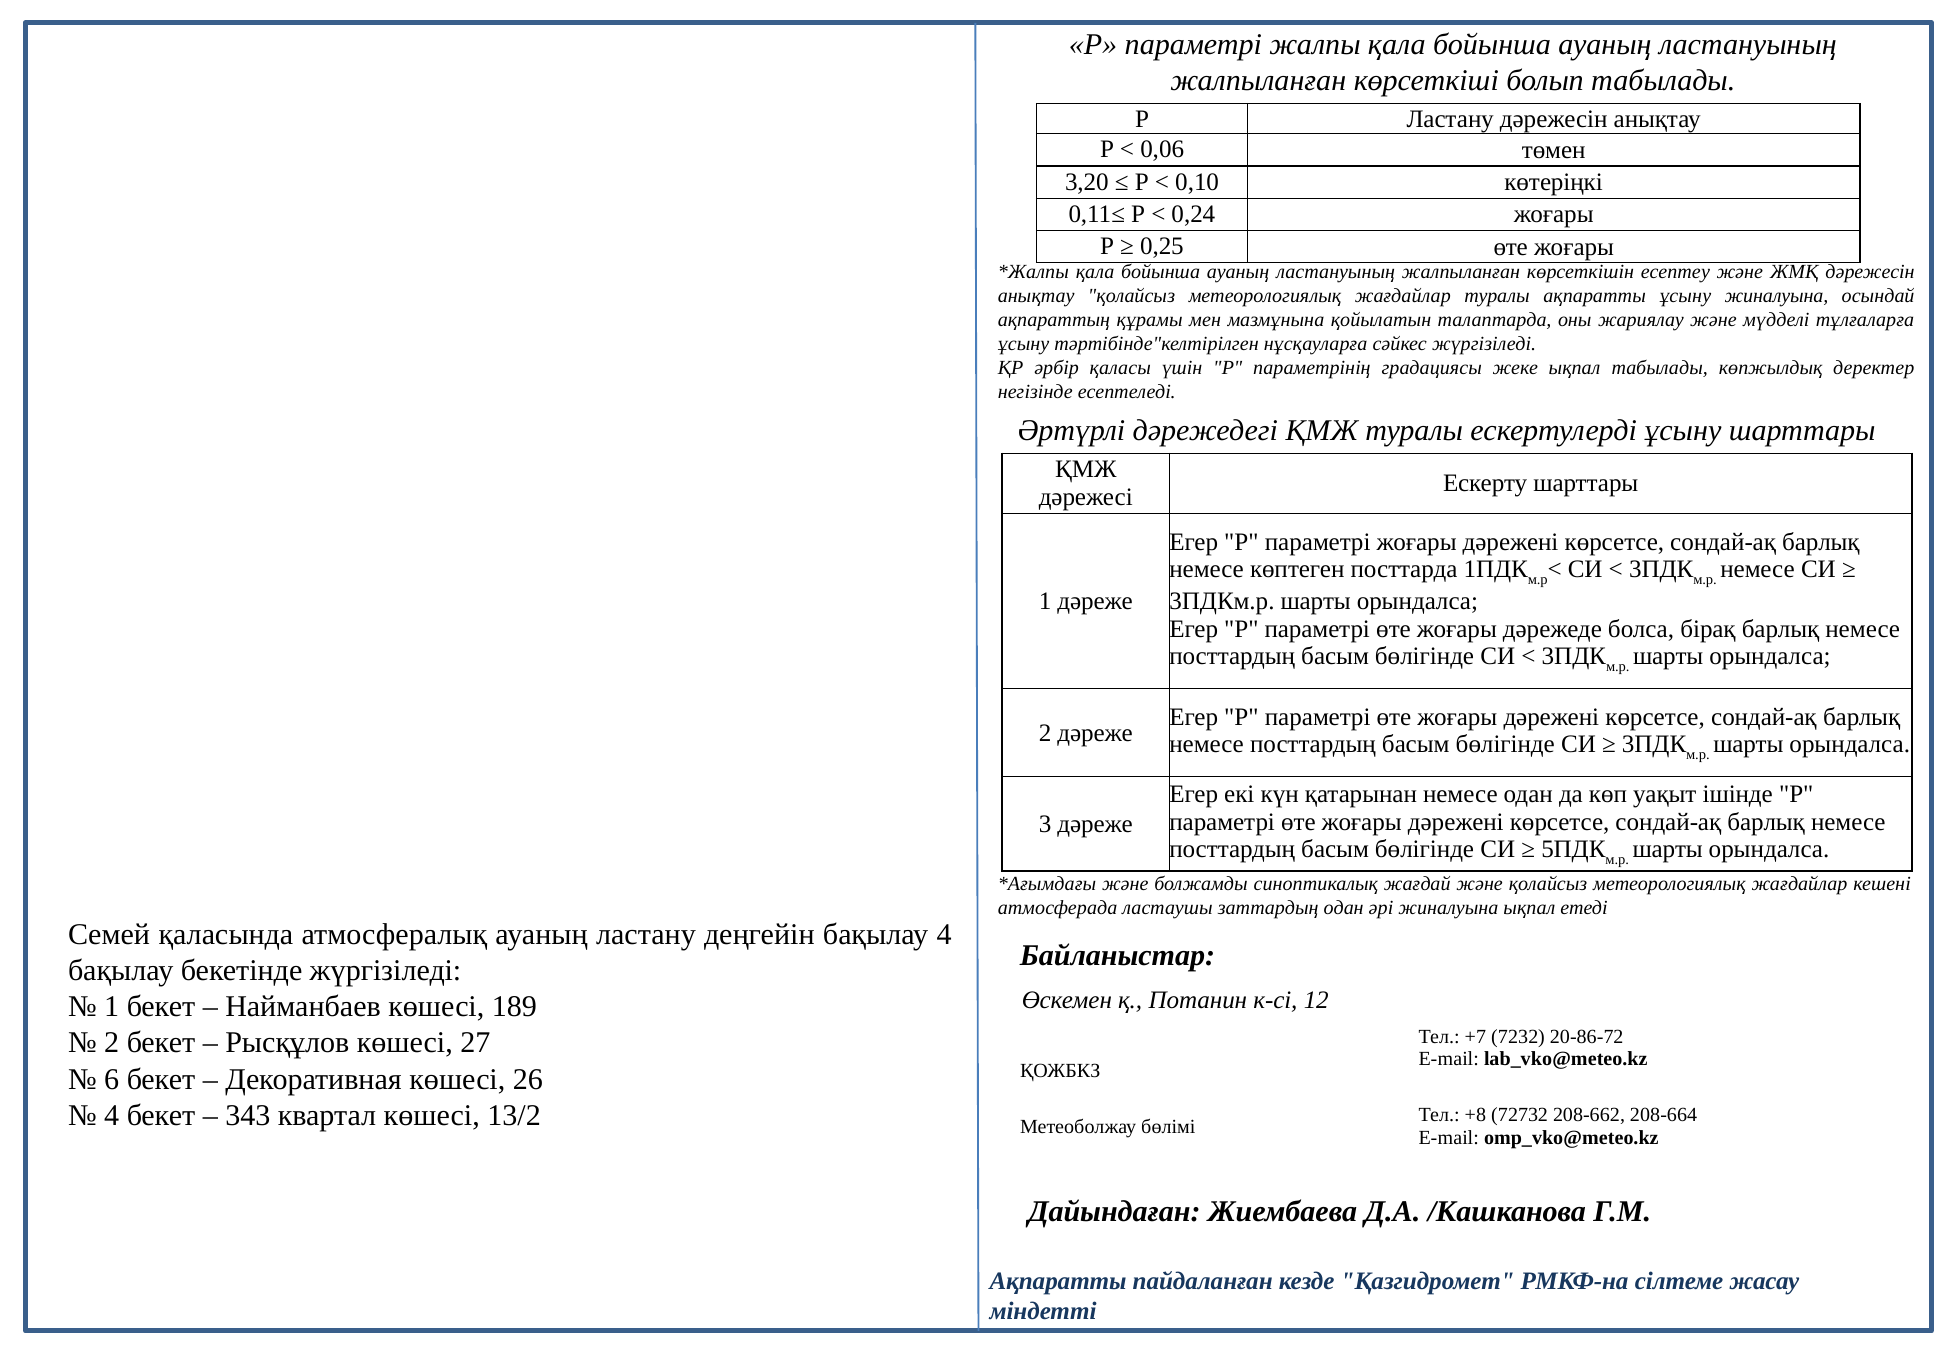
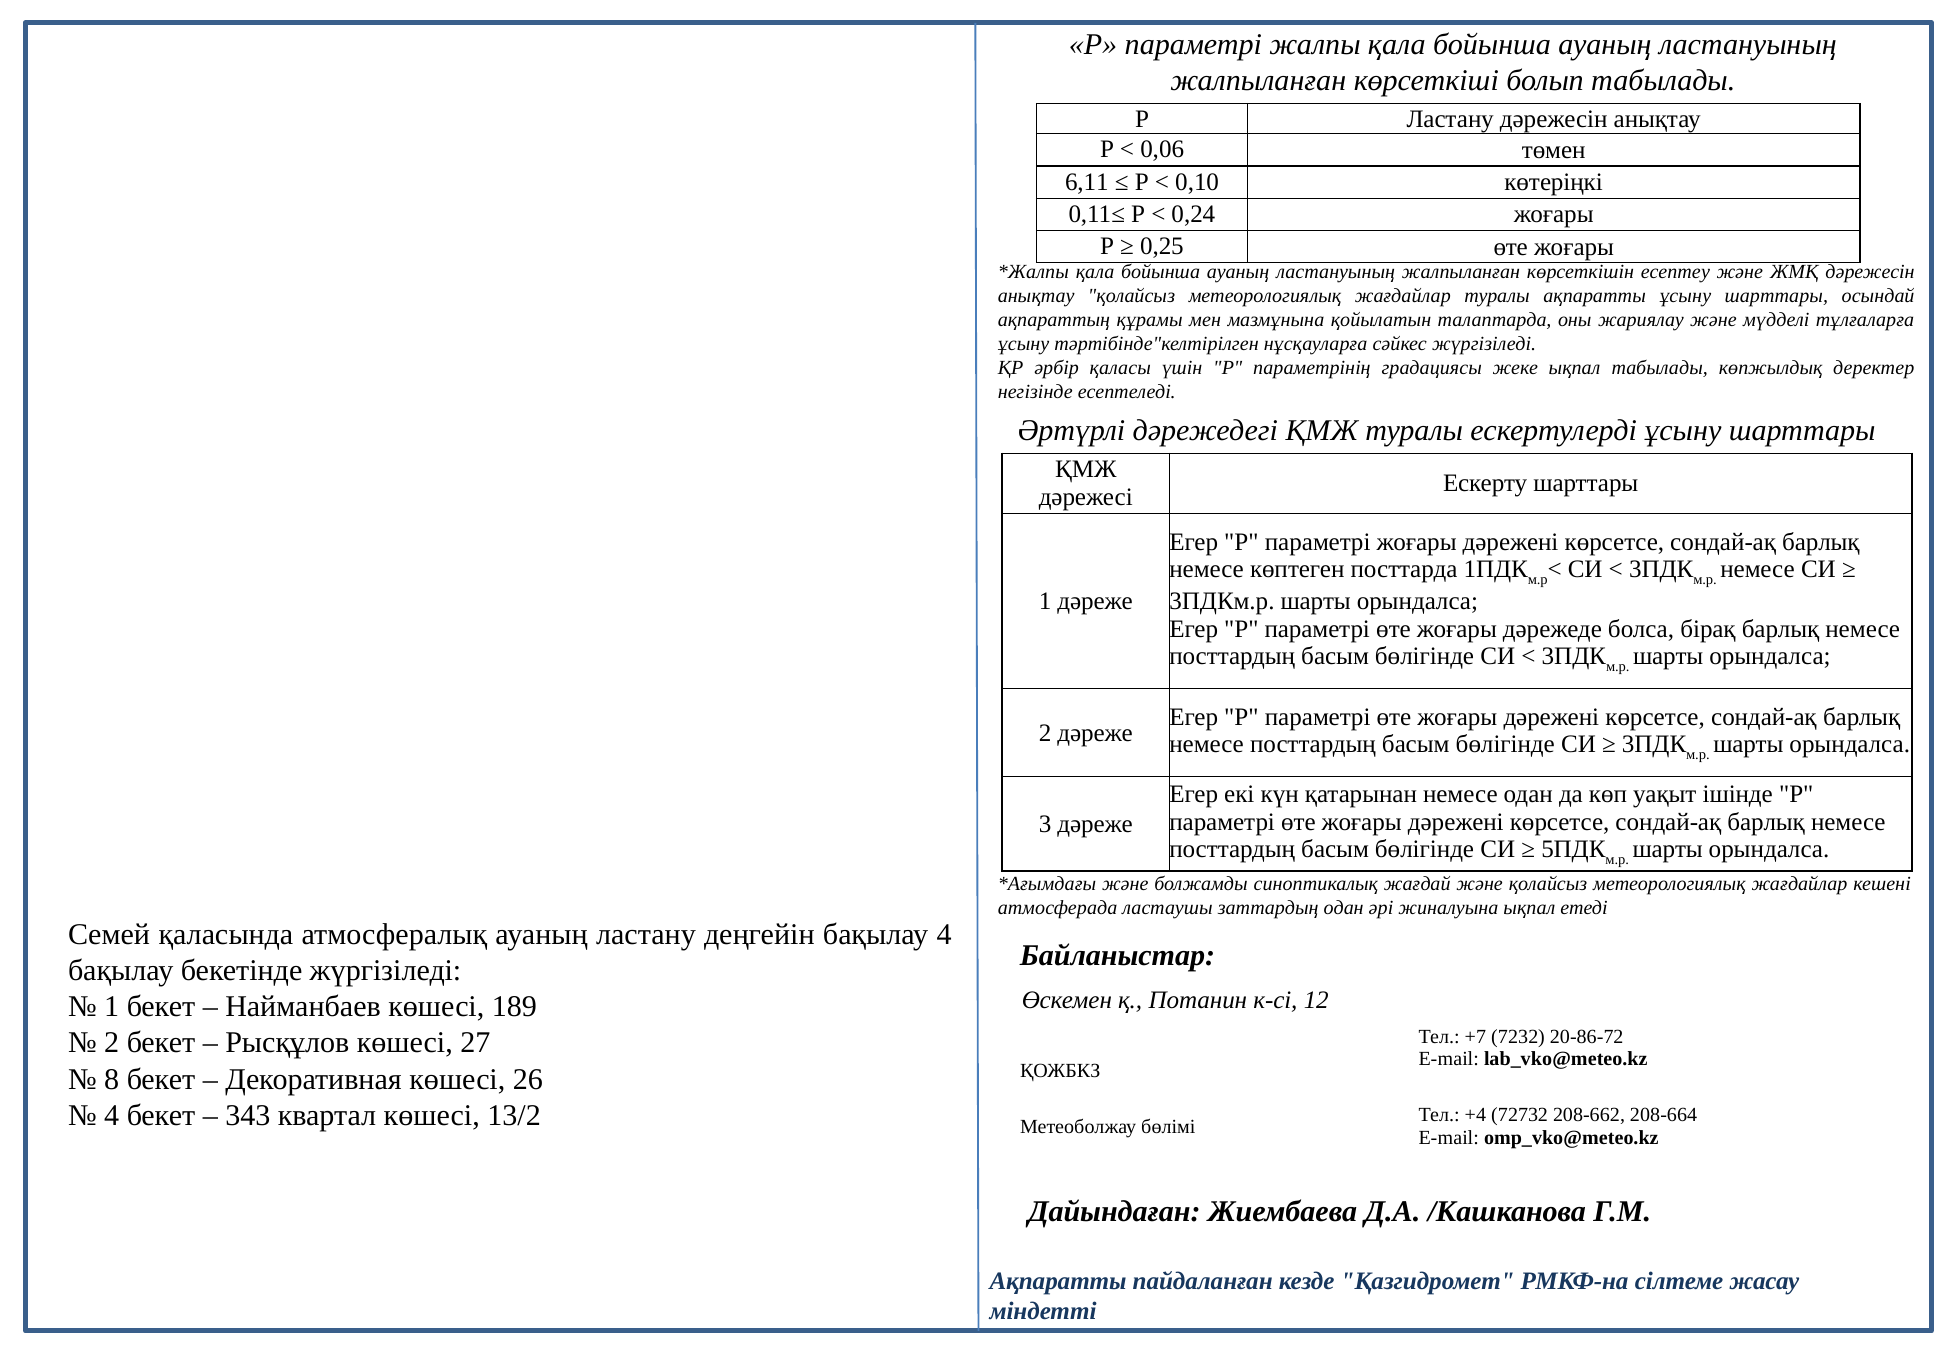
3,20: 3,20 -> 6,11
ақпаратты ұсыну жиналуына: жиналуына -> шарттары
6: 6 -> 8
+8: +8 -> +4
